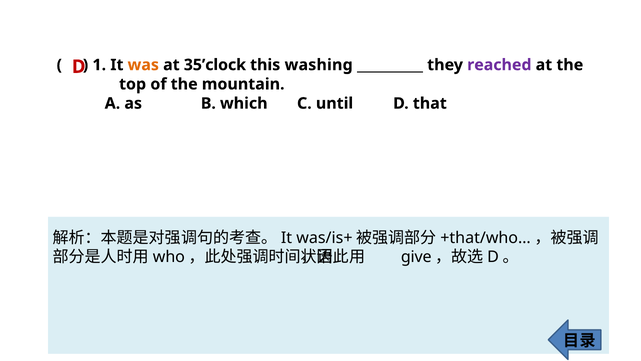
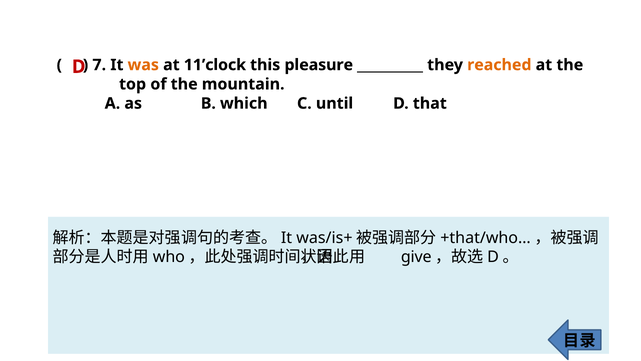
1: 1 -> 7
35’clock: 35’clock -> 11’clock
washing: washing -> pleasure
reached colour: purple -> orange
